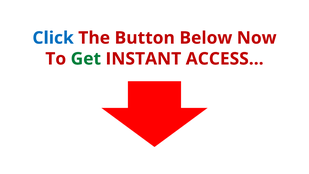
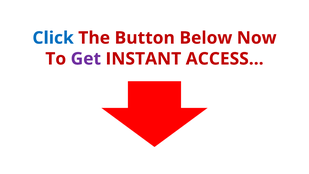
Get colour: green -> purple
